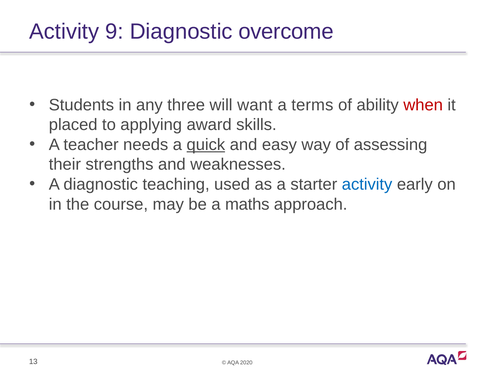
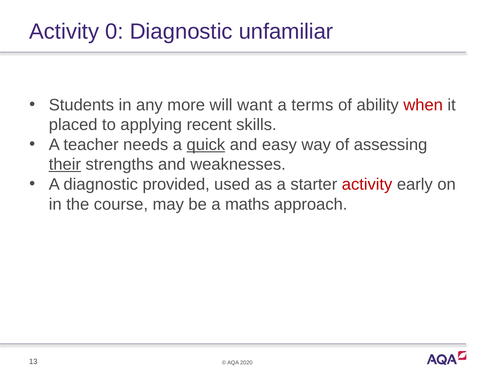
9: 9 -> 0
overcome: overcome -> unfamiliar
three: three -> more
award: award -> recent
their underline: none -> present
teaching: teaching -> provided
activity at (367, 184) colour: blue -> red
